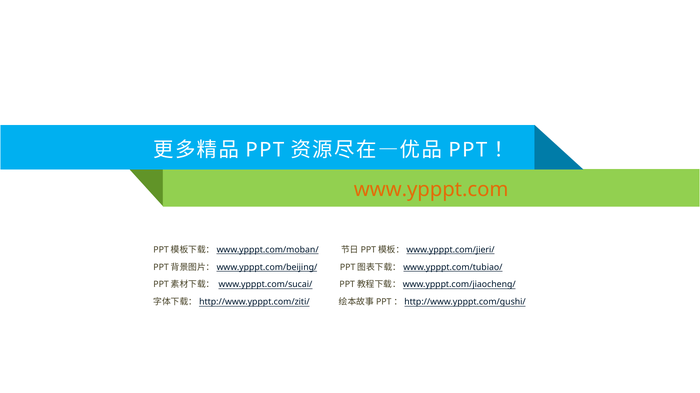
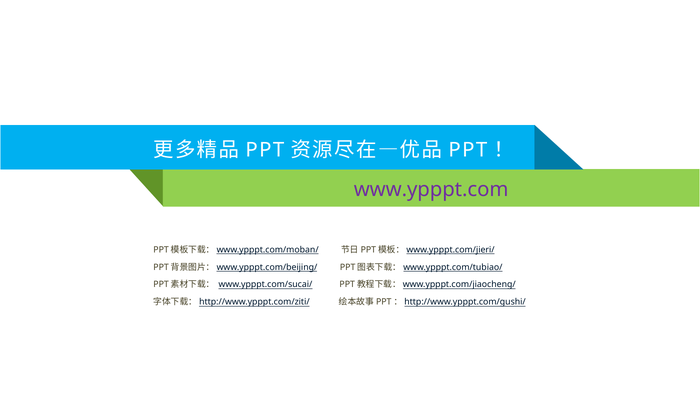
www.ypppt.com colour: orange -> purple
